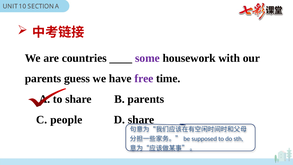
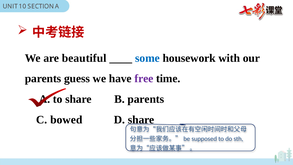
countries: countries -> beautiful
some colour: purple -> blue
people: people -> bowed
